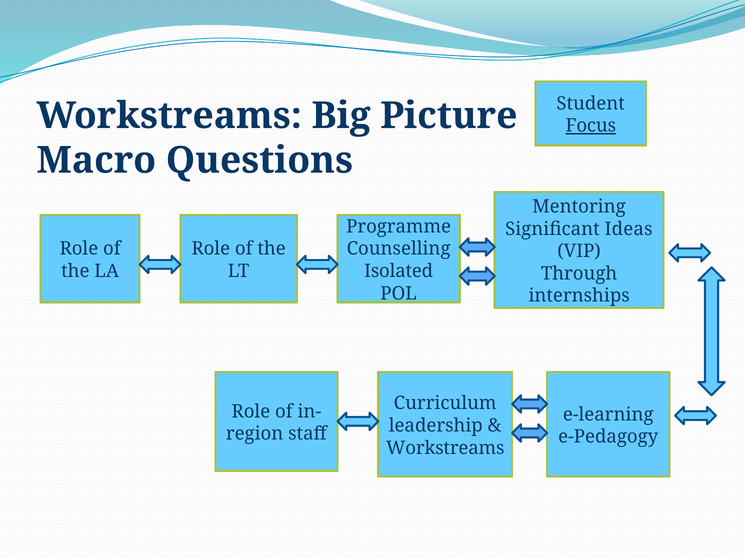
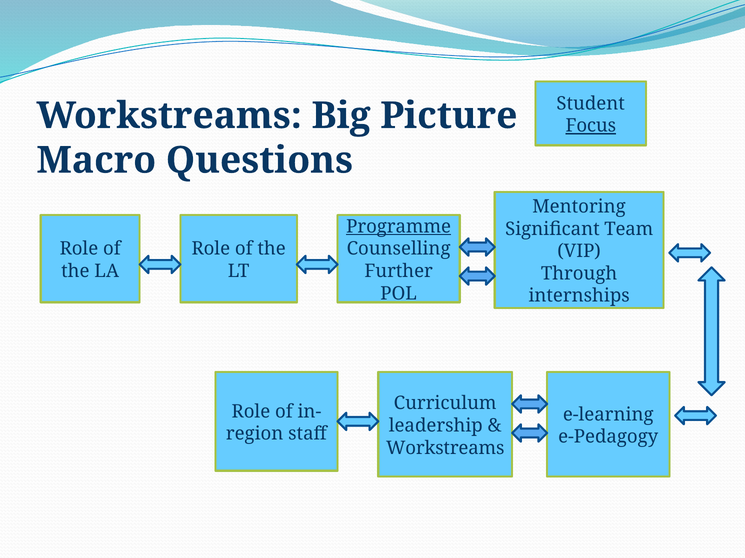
Programme underline: none -> present
Ideas: Ideas -> Team
Isolated: Isolated -> Further
